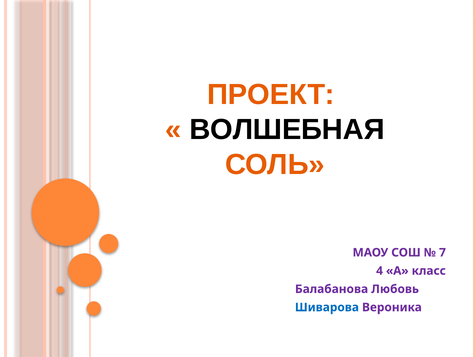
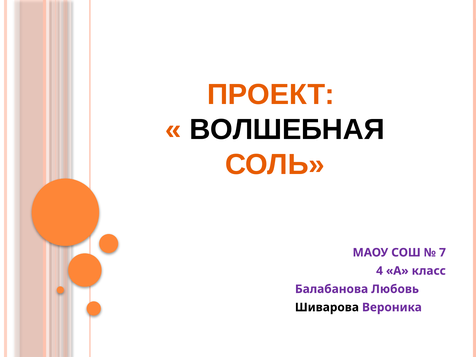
Шиварова colour: blue -> black
